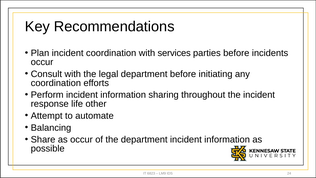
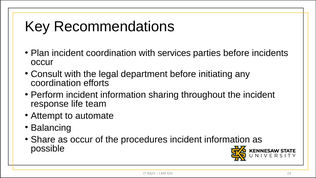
other: other -> team
the department: department -> procedures
